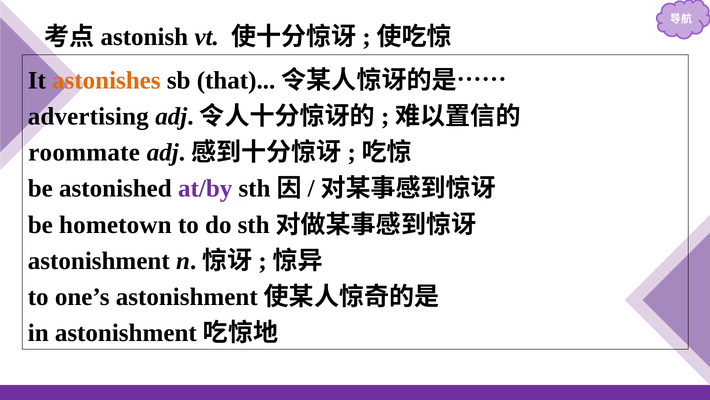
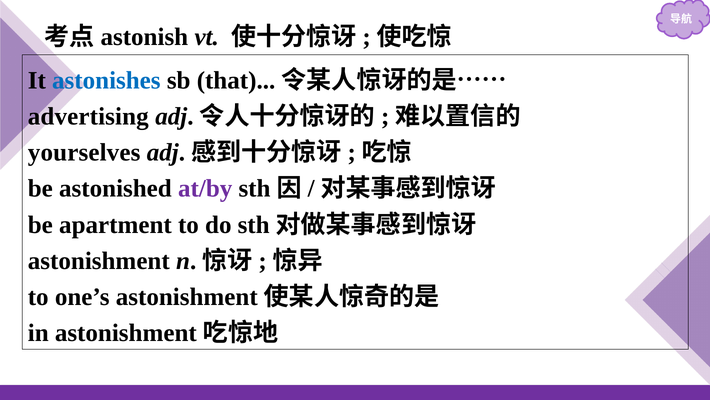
astonishes colour: orange -> blue
roommate: roommate -> yourselves
hometown: hometown -> apartment
